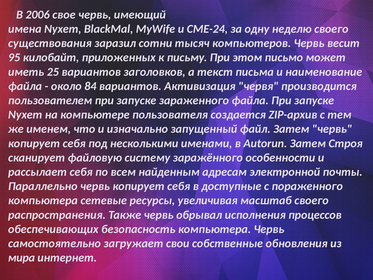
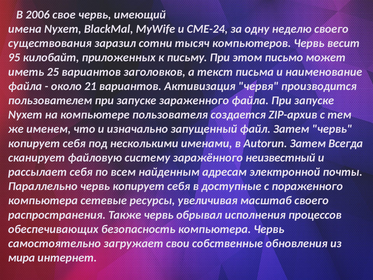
84: 84 -> 21
Строя: Строя -> Всегда
особенности: особенности -> неизвестный
